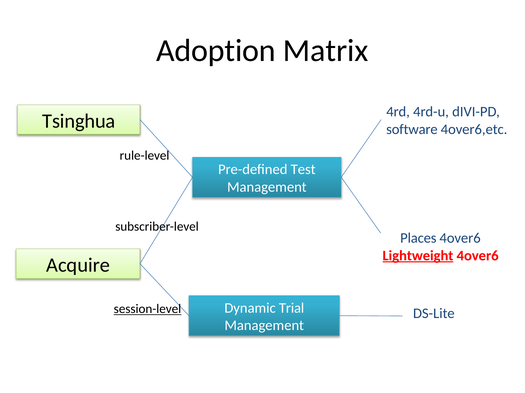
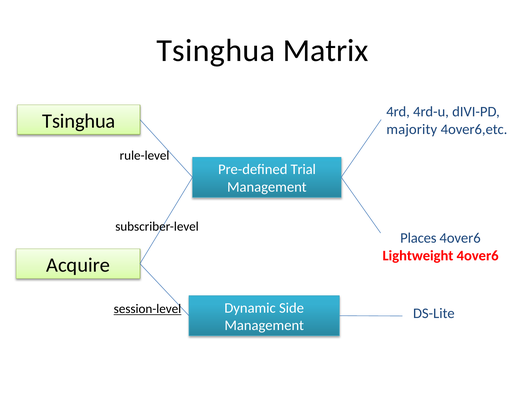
Adoption at (216, 51): Adoption -> Tsinghua
software: software -> majority
Test: Test -> Trial
Lightweight underline: present -> none
Trial: Trial -> Side
